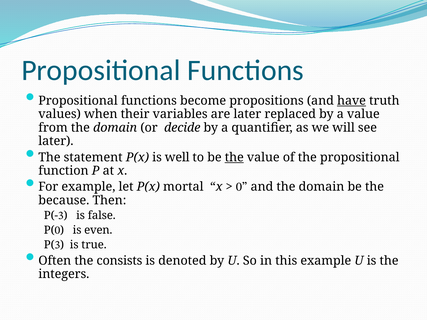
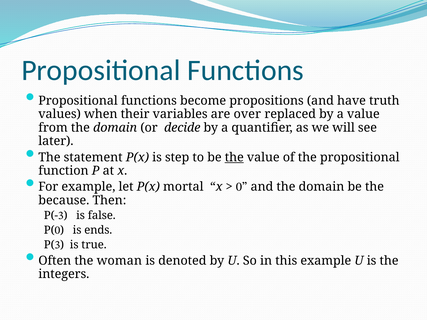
have underline: present -> none
are later: later -> over
well: well -> step
even: even -> ends
consists: consists -> woman
